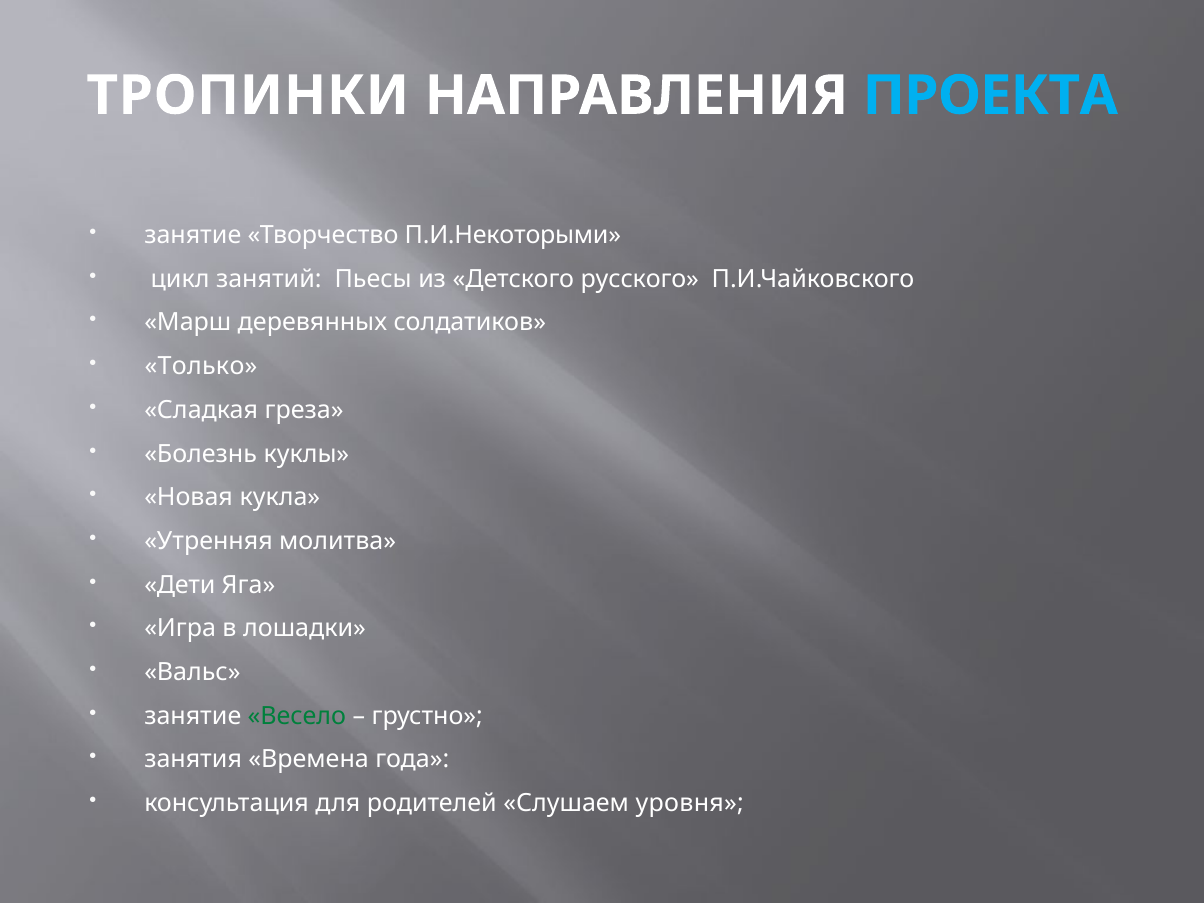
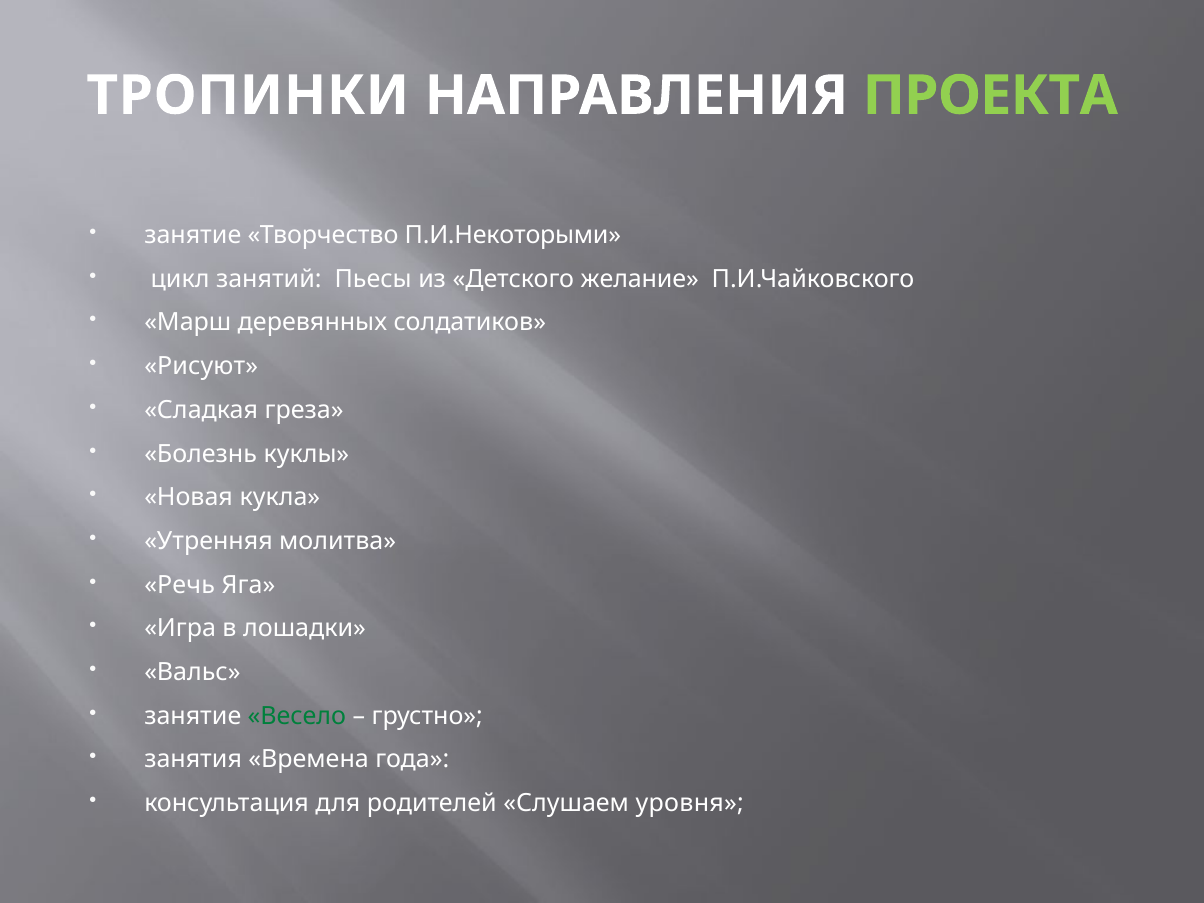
ПРОЕКТА colour: light blue -> light green
русского: русского -> желание
Только: Только -> Рисуют
Дети: Дети -> Речь
